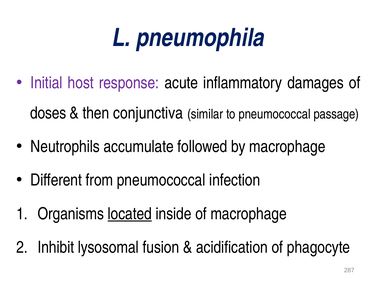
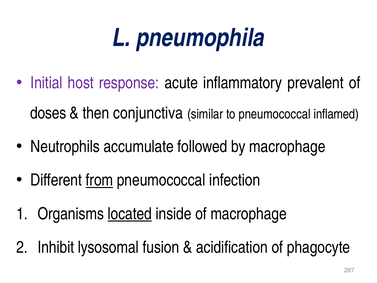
damages: damages -> prevalent
passage: passage -> inflamed
from underline: none -> present
